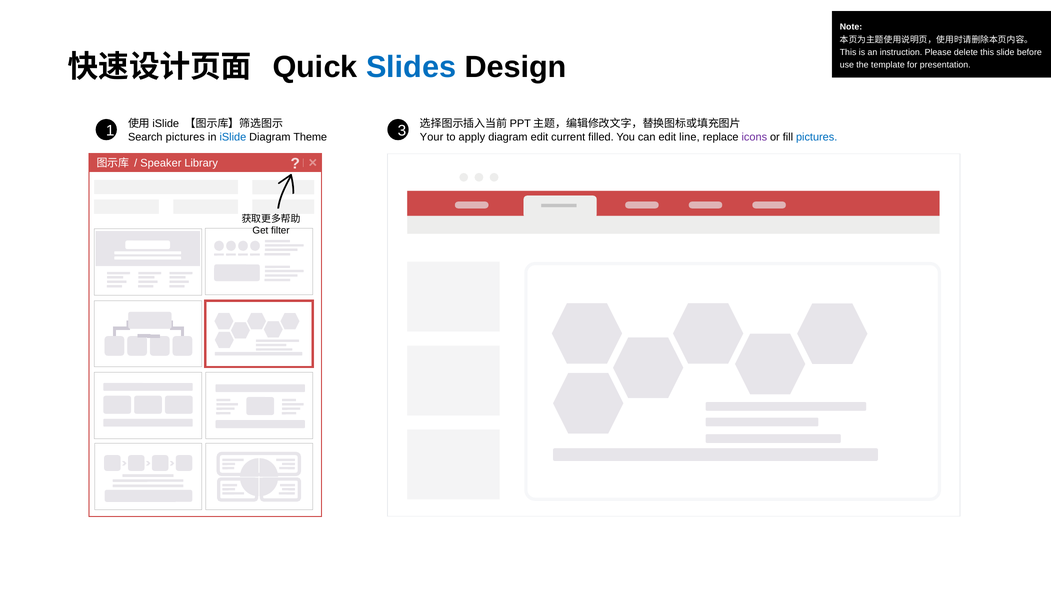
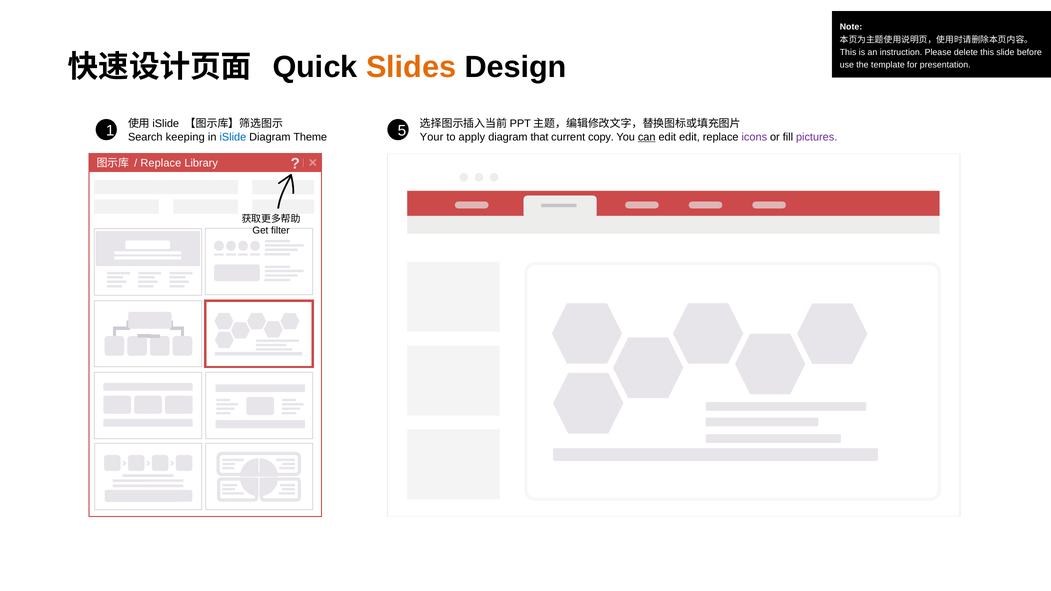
Slides colour: blue -> orange
3: 3 -> 5
Search pictures: pictures -> keeping
diagram edit: edit -> that
filled: filled -> copy
can underline: none -> present
edit line: line -> edit
pictures at (817, 137) colour: blue -> purple
Speaker at (161, 163): Speaker -> Replace
